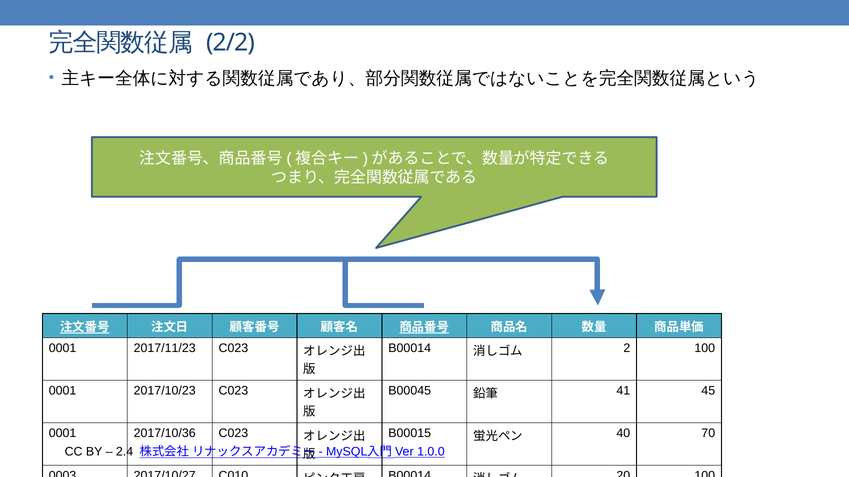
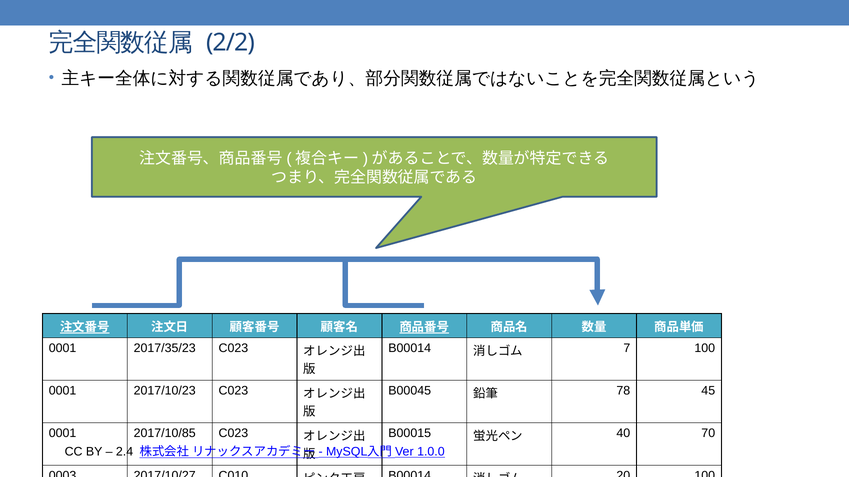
2017/11/23: 2017/11/23 -> 2017/35/23
2: 2 -> 7
41: 41 -> 78
2017/10/36: 2017/10/36 -> 2017/10/85
